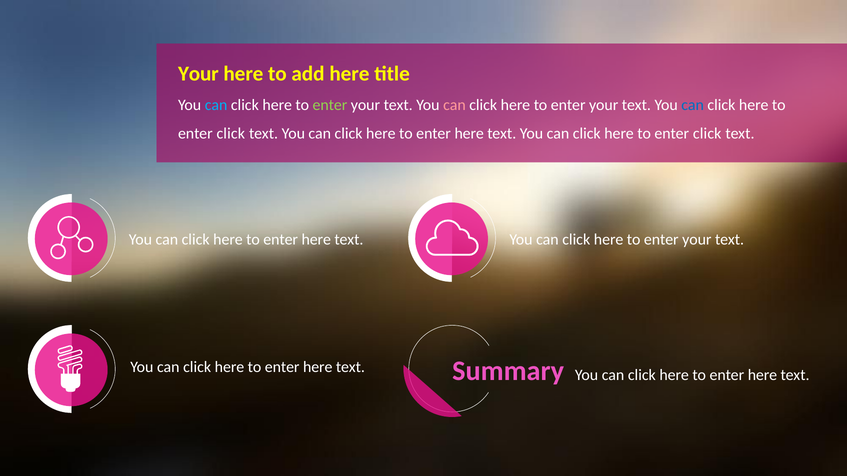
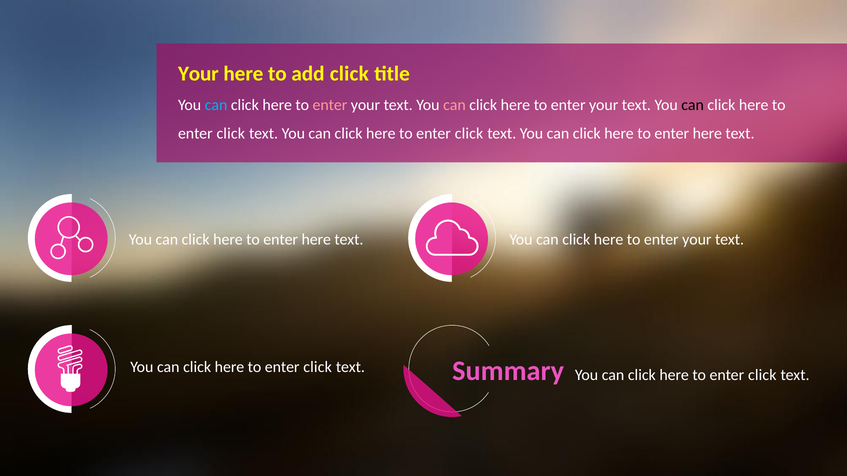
add here: here -> click
enter at (330, 105) colour: light green -> pink
can at (693, 105) colour: blue -> black
here at (469, 134): here -> click
click at (707, 134): click -> here
here at (762, 375): here -> click
here at (318, 367): here -> click
